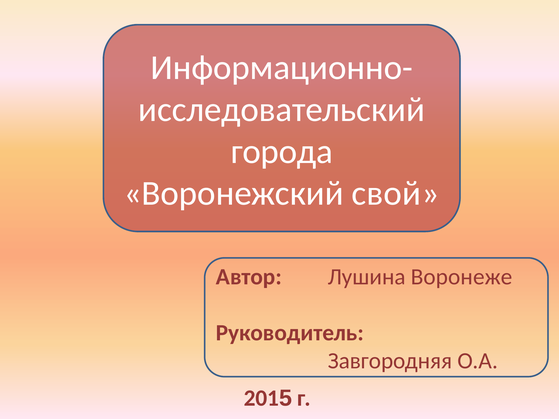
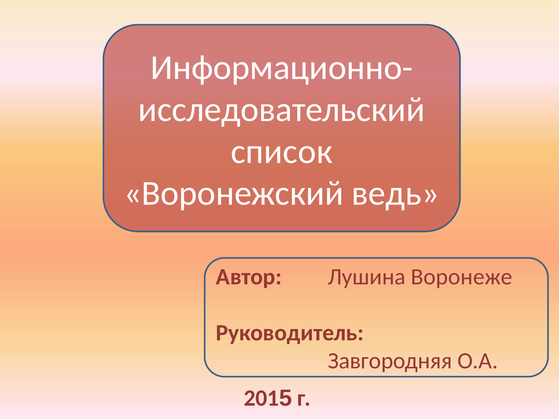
города: города -> список
свой: свой -> ведь
